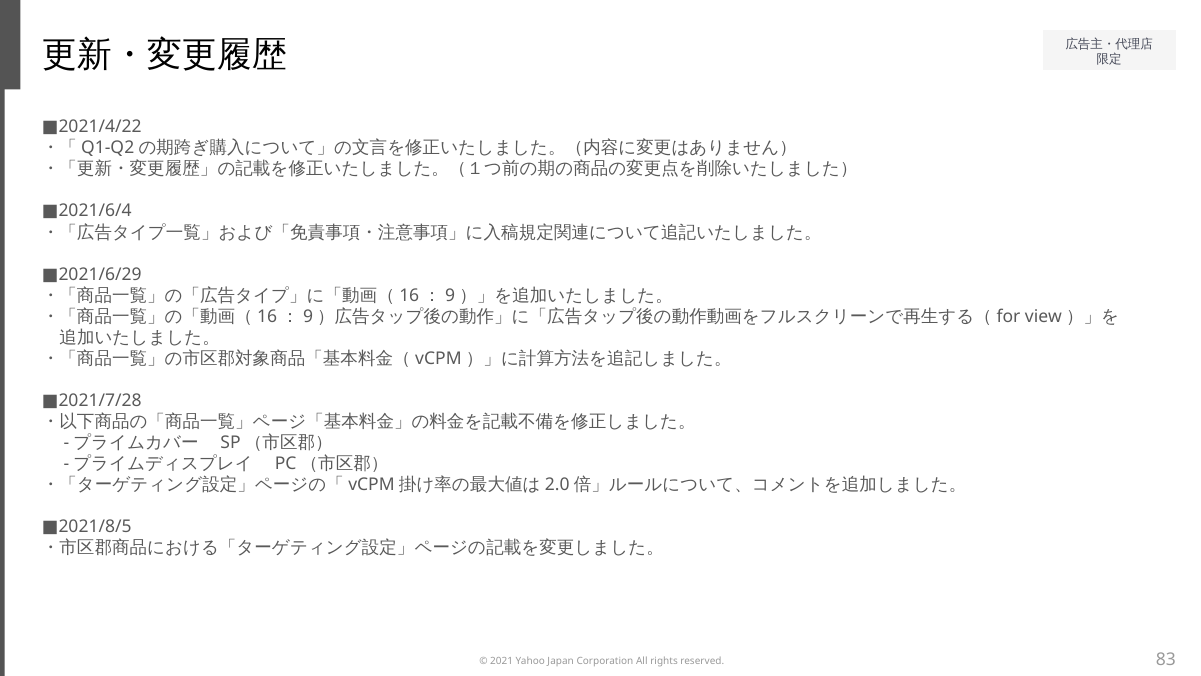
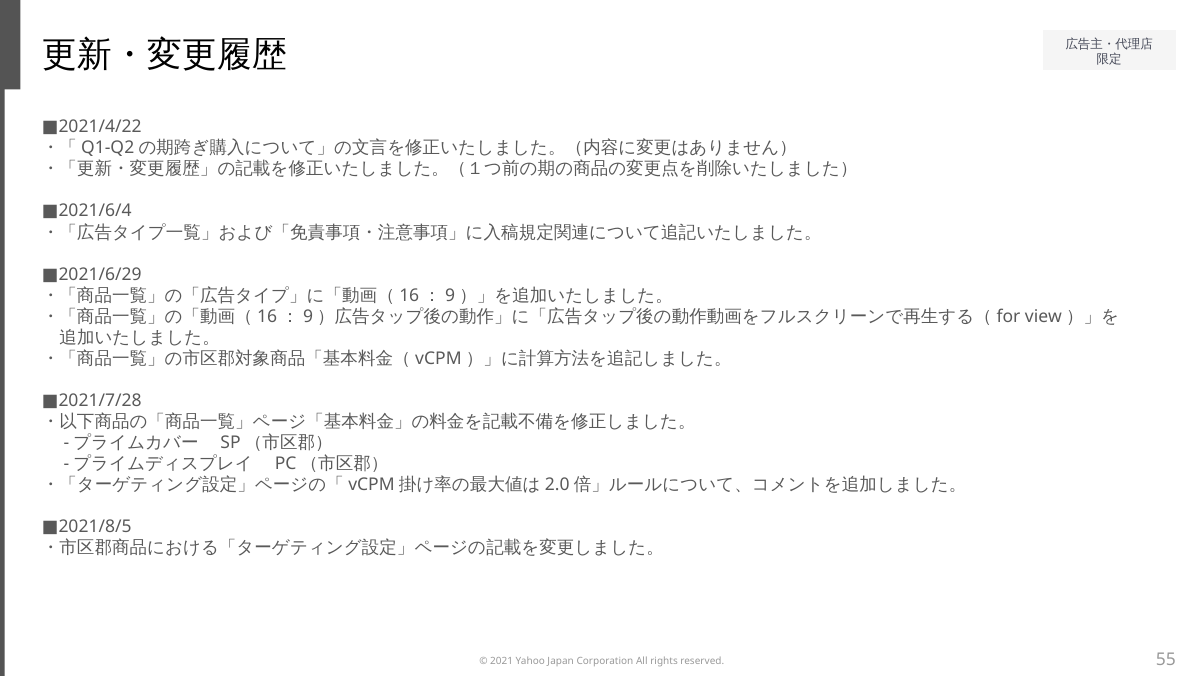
83: 83 -> 55
